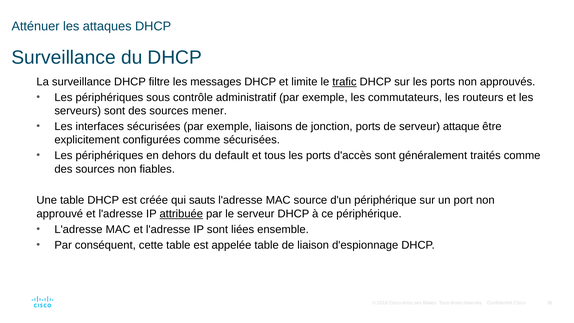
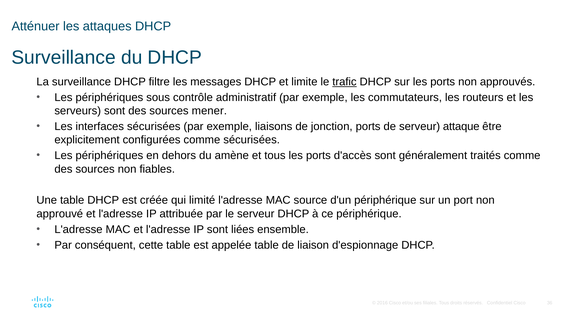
default: default -> amène
sauts: sauts -> limité
attribuée underline: present -> none
